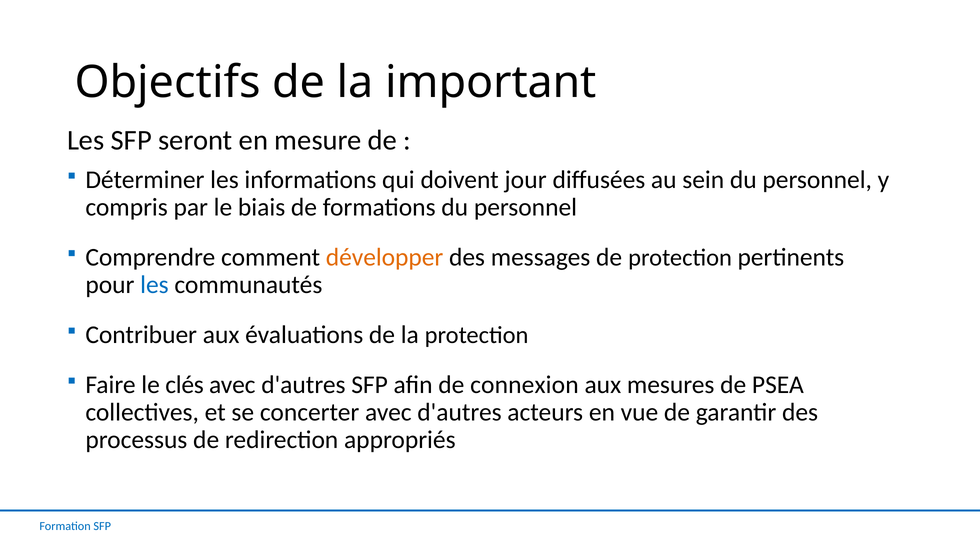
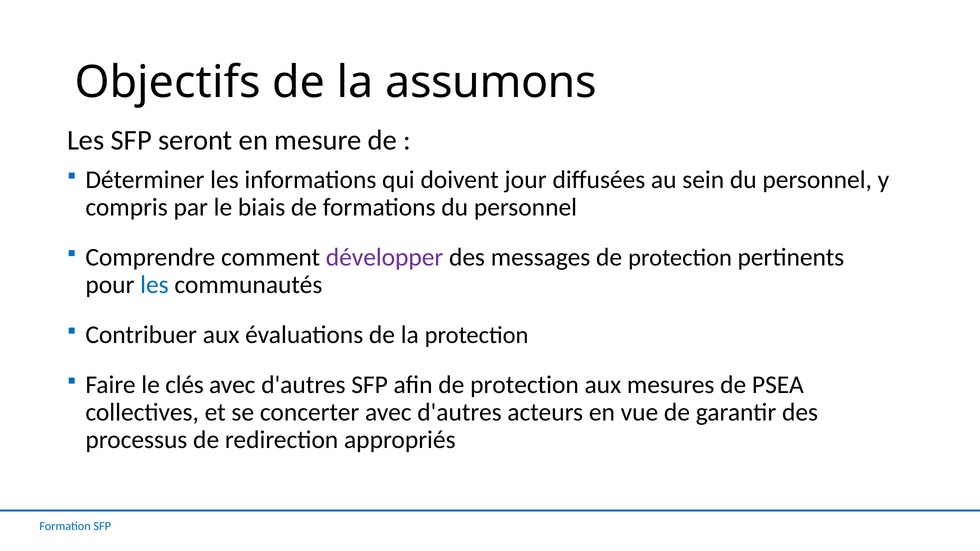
important: important -> assumons
développer colour: orange -> purple
afin de connexion: connexion -> protection
